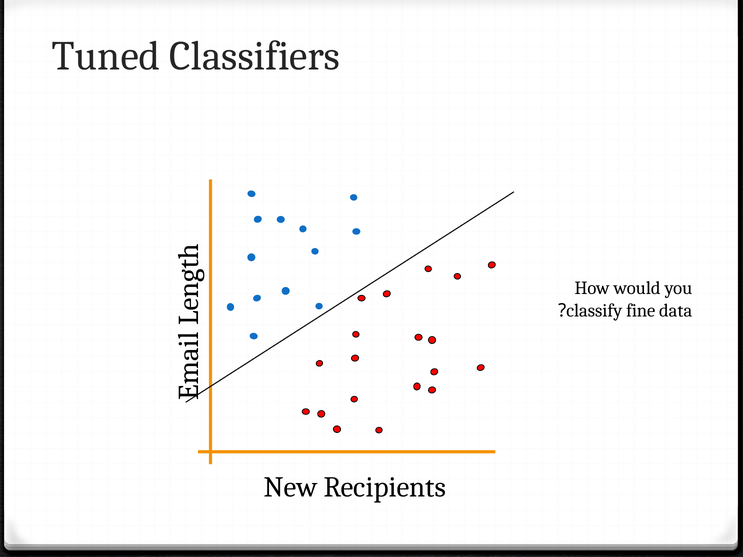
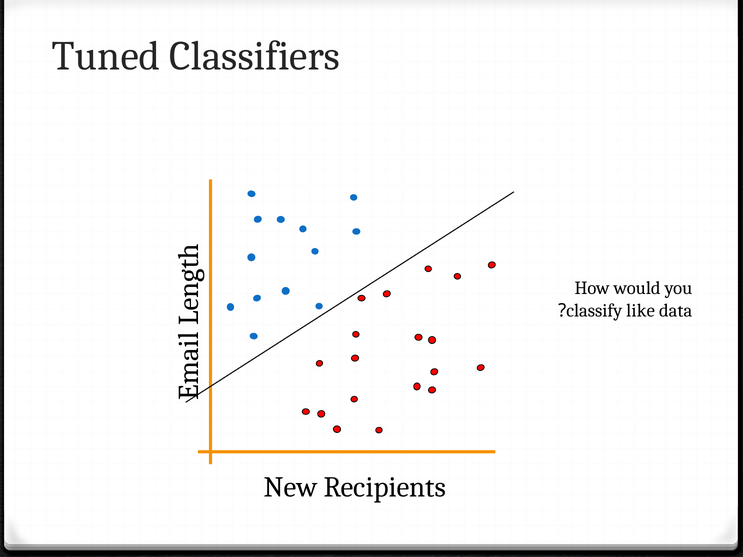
fine: fine -> like
